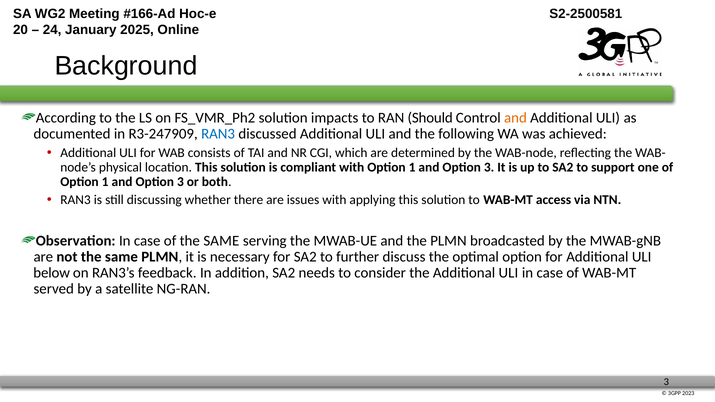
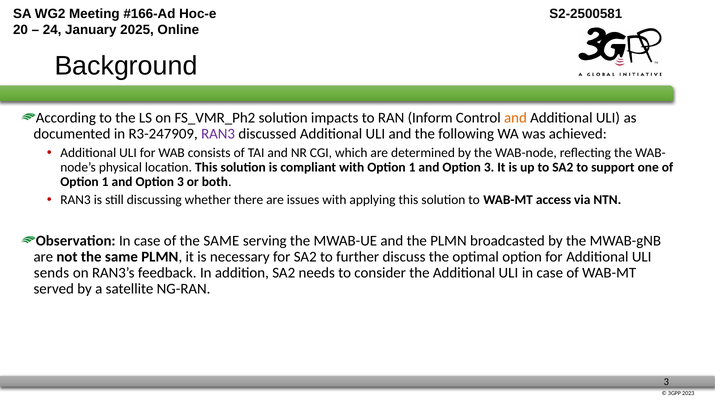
Should: Should -> Inform
RAN3 at (218, 134) colour: blue -> purple
below: below -> sends
